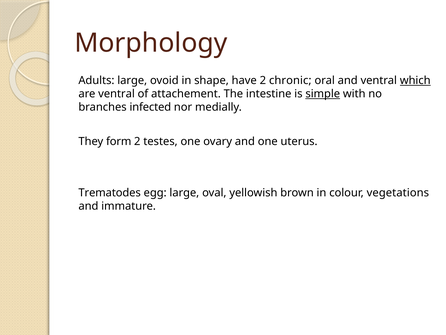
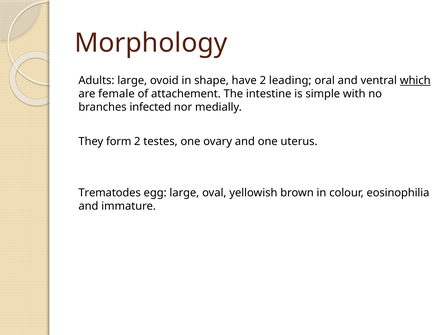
chronic: chronic -> leading
are ventral: ventral -> female
simple underline: present -> none
vegetations: vegetations -> eosinophilia
